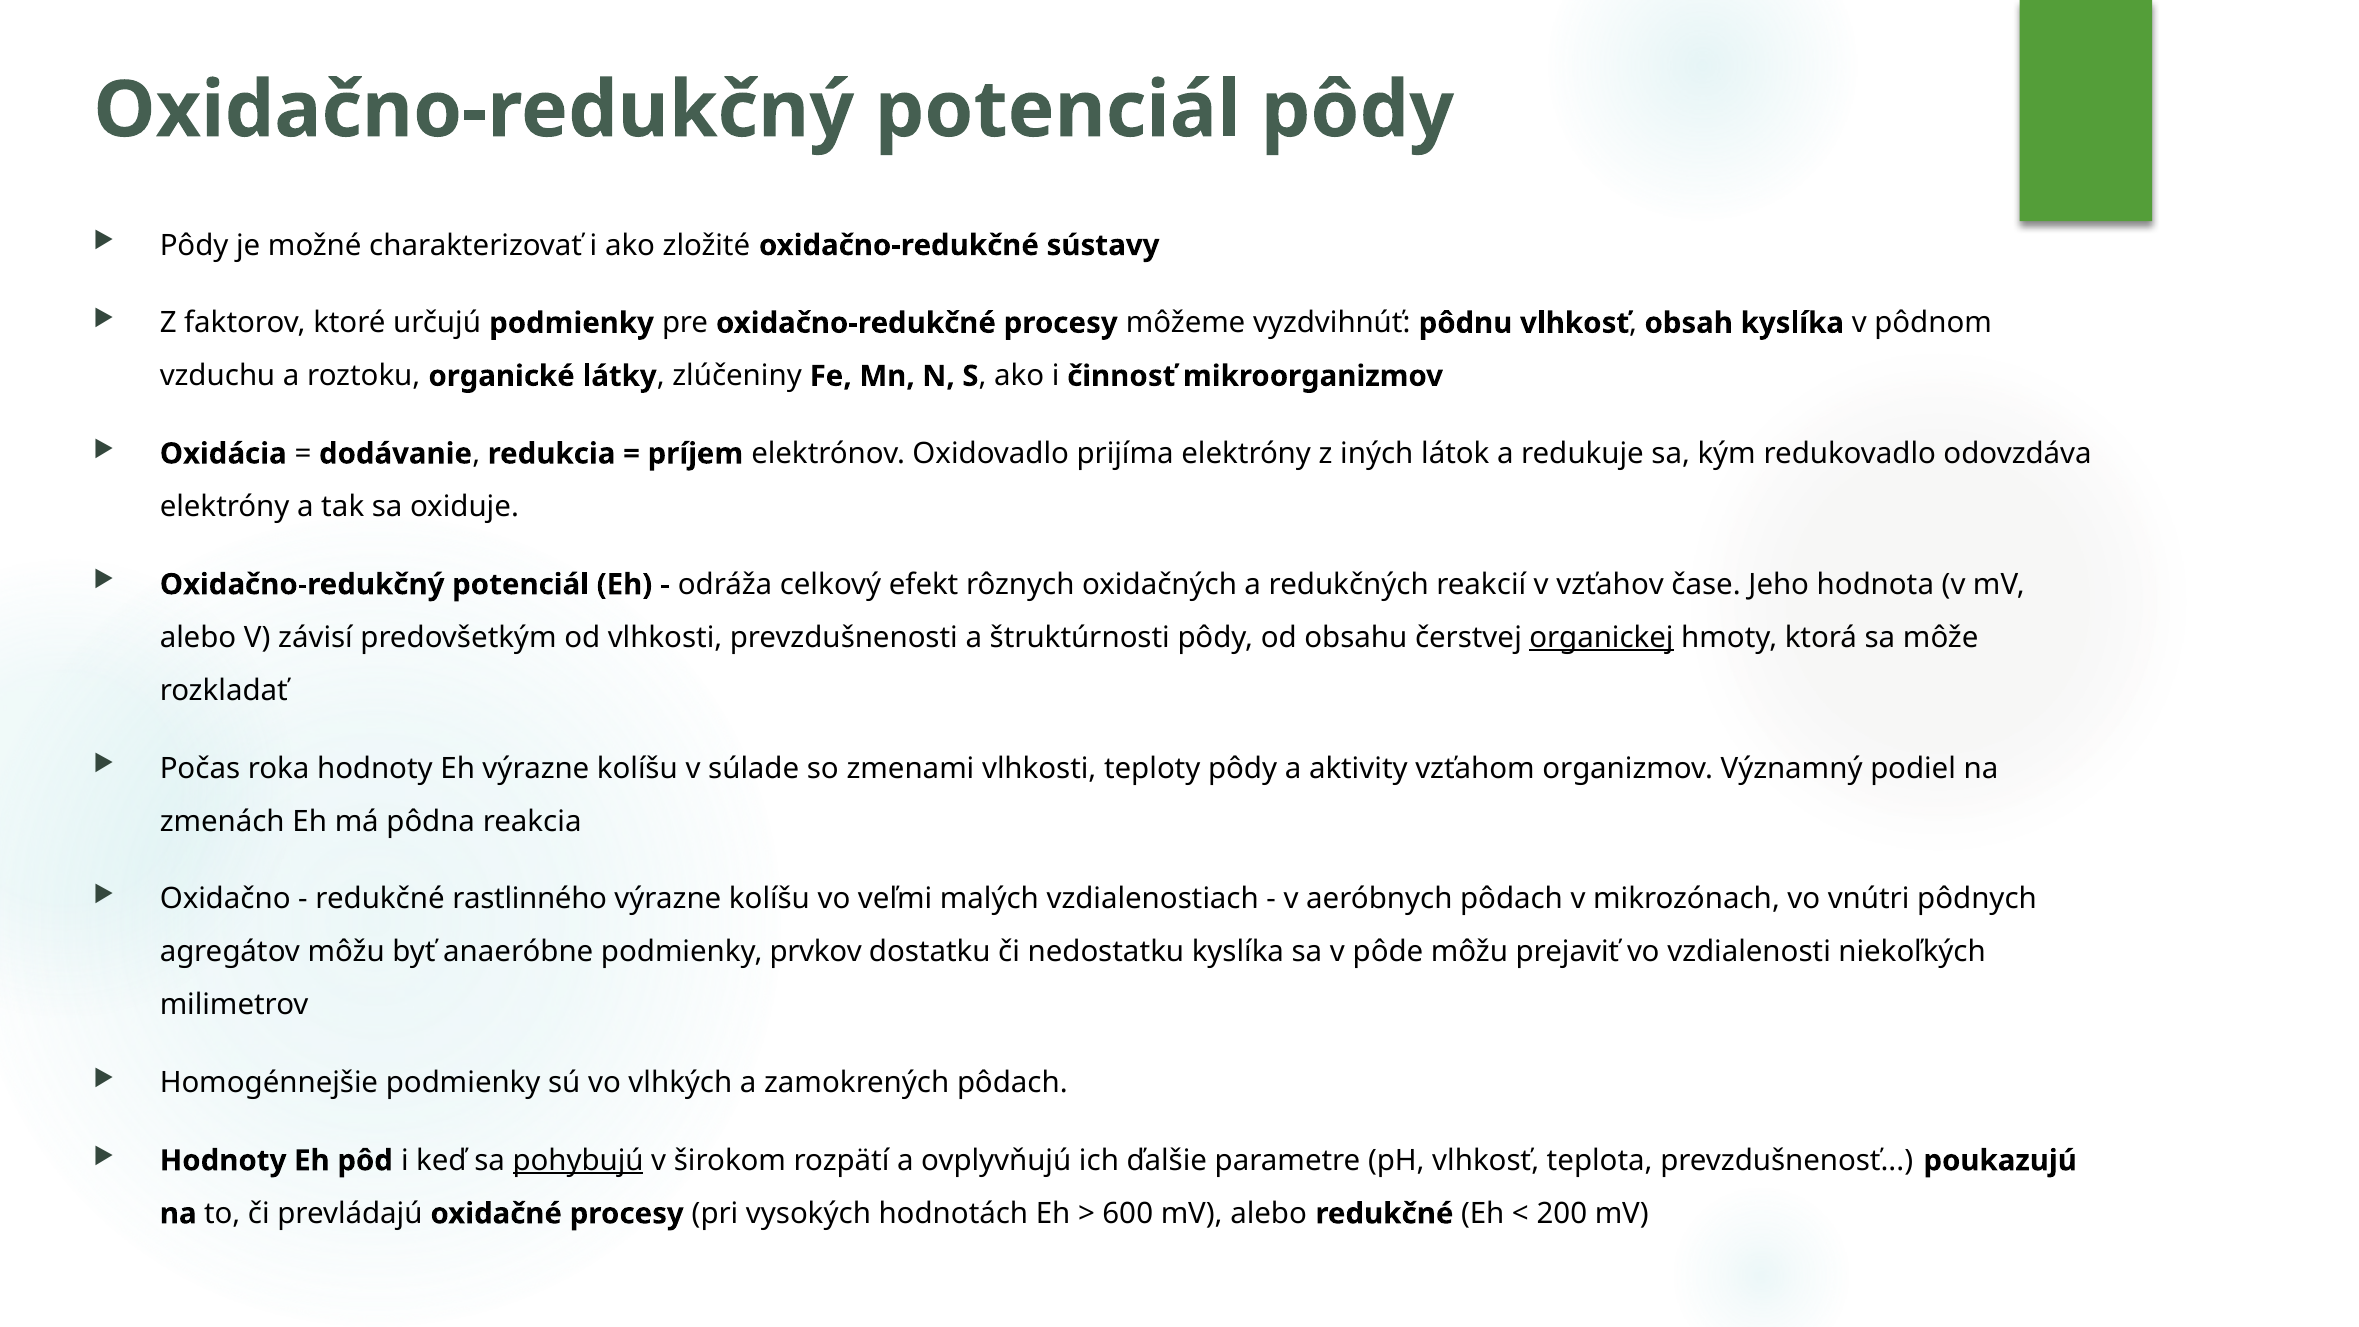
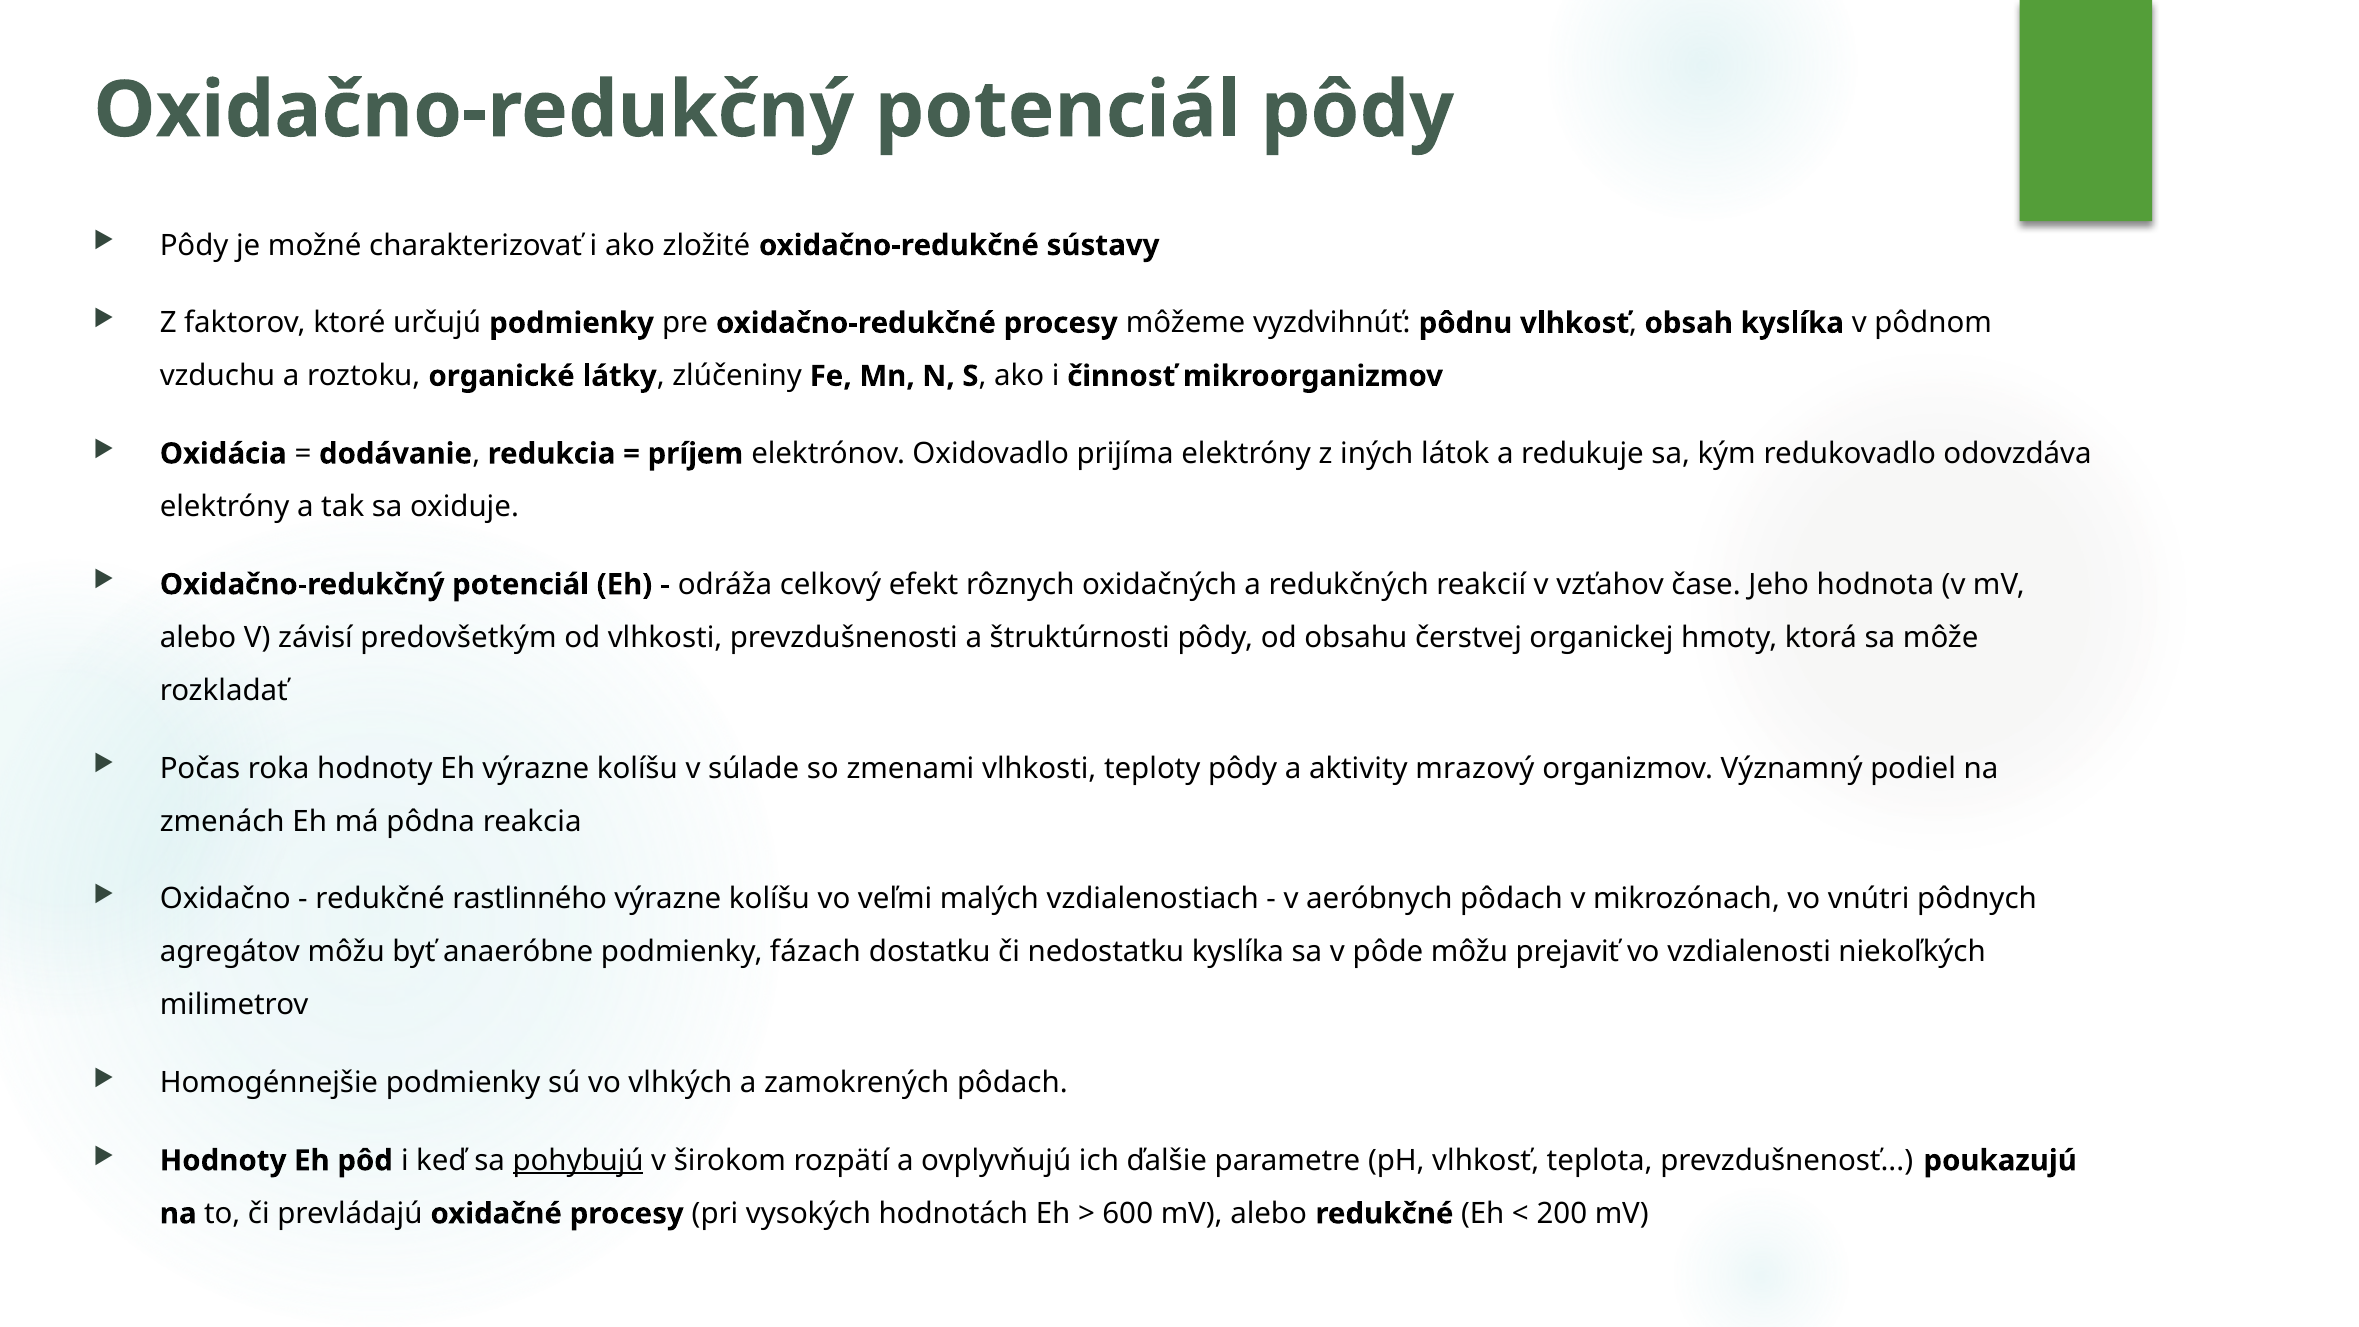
organickej underline: present -> none
vzťahom: vzťahom -> mrazový
prvkov: prvkov -> fázach
